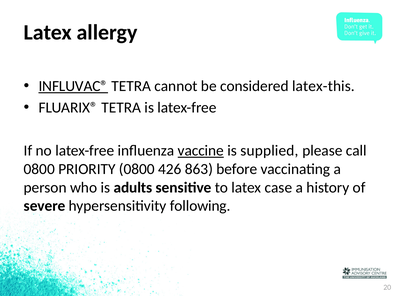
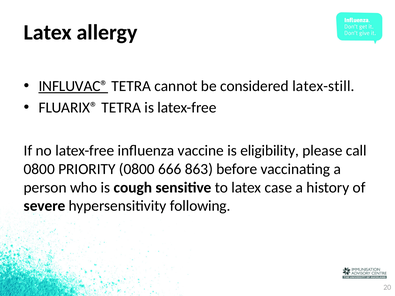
latex-this: latex-this -> latex-still
vaccine underline: present -> none
supplied: supplied -> eligibility
426: 426 -> 666
adults: adults -> cough
